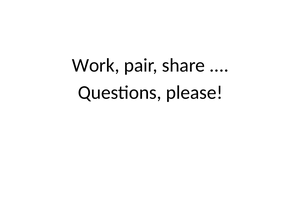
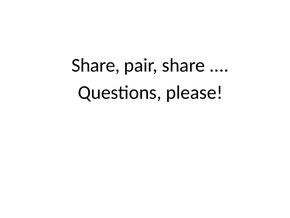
Work at (96, 65): Work -> Share
